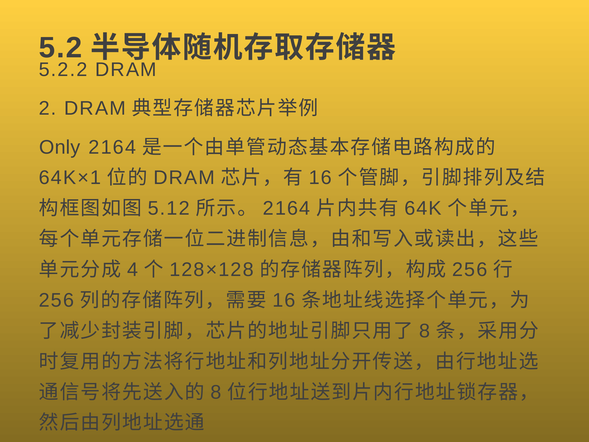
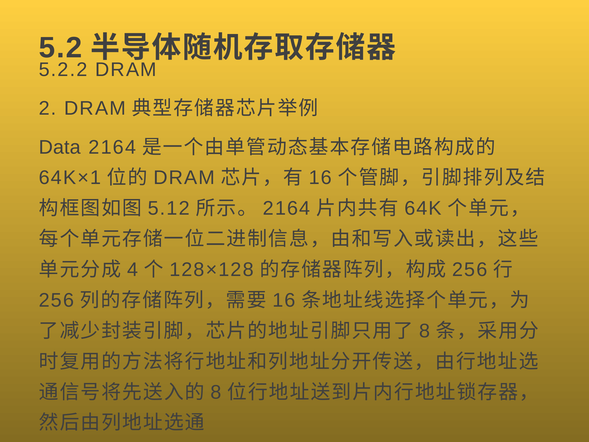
Only: Only -> Data
